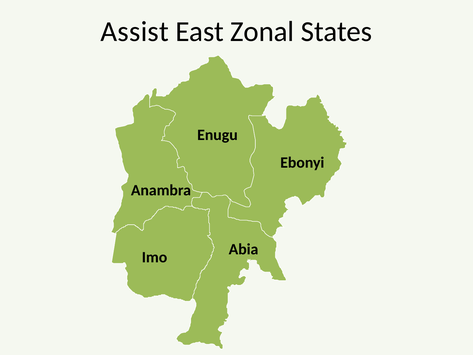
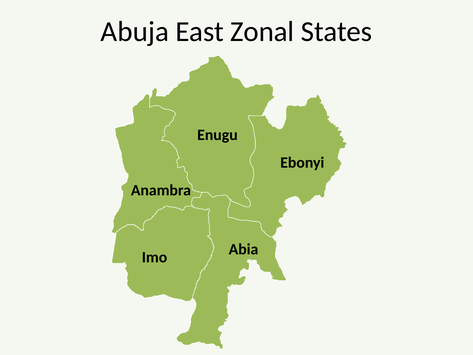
Assist: Assist -> Abuja
